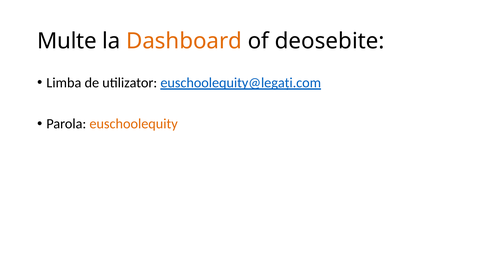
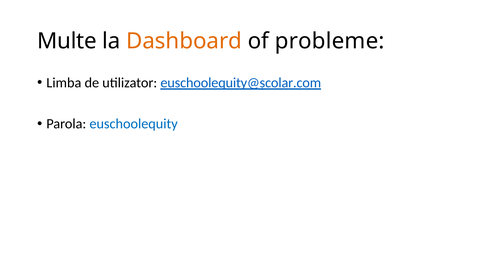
deosebite: deosebite -> probleme
euschoolequity@legați.com: euschoolequity@legați.com -> euschoolequity@școlar.com
euschoolequity colour: orange -> blue
